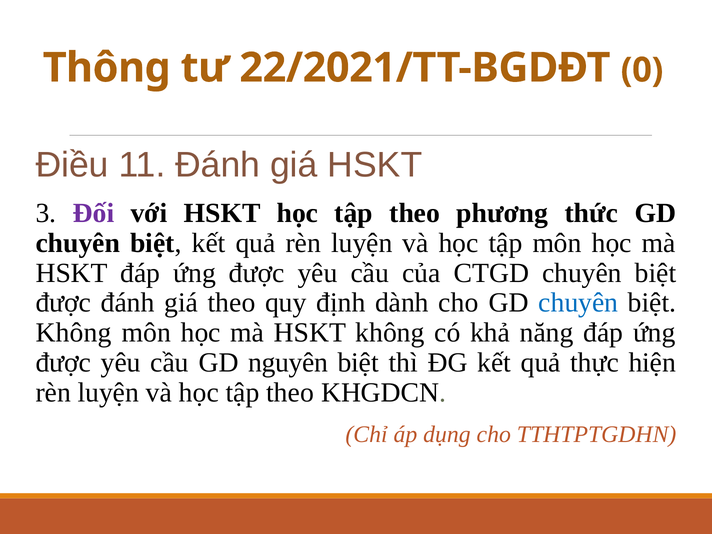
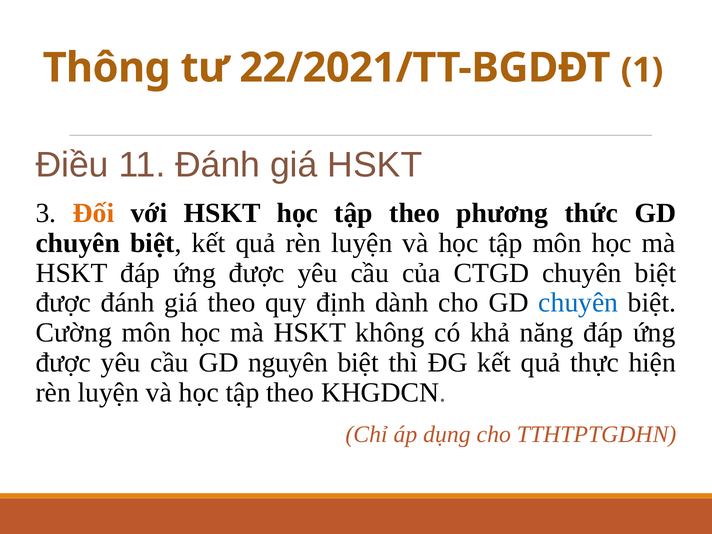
0: 0 -> 1
Đối colour: purple -> orange
Không at (74, 333): Không -> Cường
